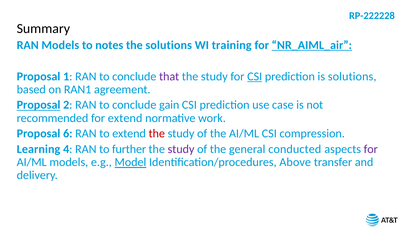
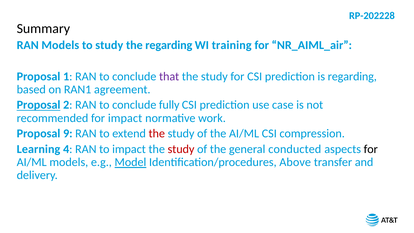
RP-222228: RP-222228 -> RP-202228
to notes: notes -> study
the solutions: solutions -> regarding
NR_AIML_air underline: present -> none
CSI at (255, 76) underline: present -> none
is solutions: solutions -> regarding
gain: gain -> fully
for extend: extend -> impact
6: 6 -> 9
to further: further -> impact
study at (181, 149) colour: purple -> red
for at (371, 149) colour: purple -> black
